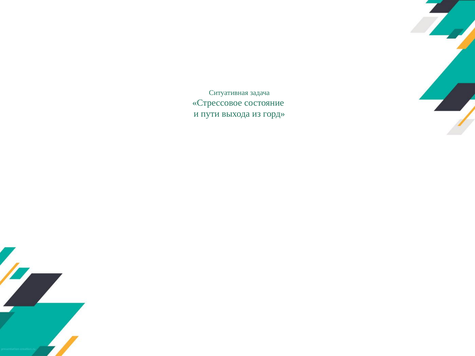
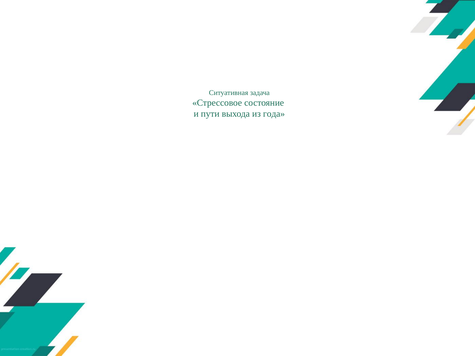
горд: горд -> года
